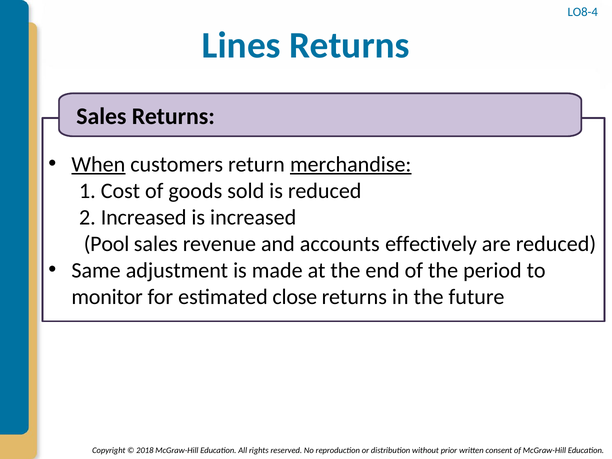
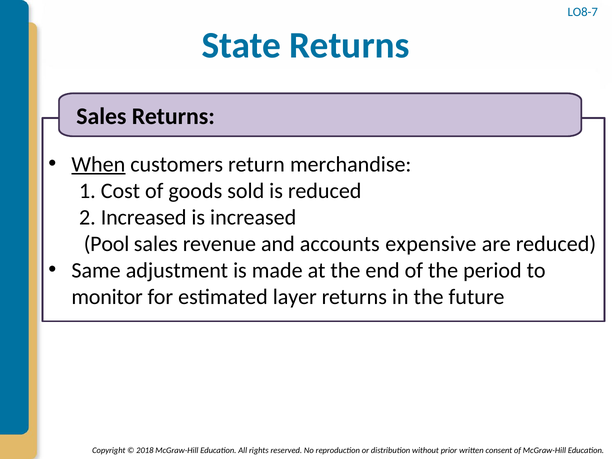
LO8-4: LO8-4 -> LO8-7
Lines: Lines -> State
merchandise underline: present -> none
effectively: effectively -> expensive
close: close -> layer
